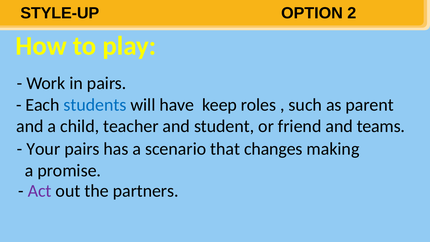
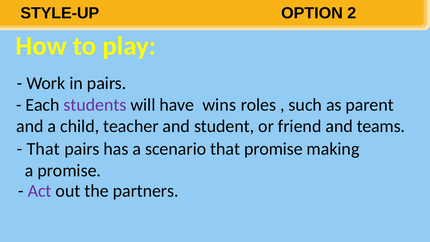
students colour: blue -> purple
keep: keep -> wins
Your at (43, 149): Your -> That
that changes: changes -> promise
